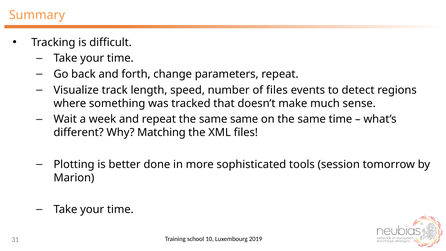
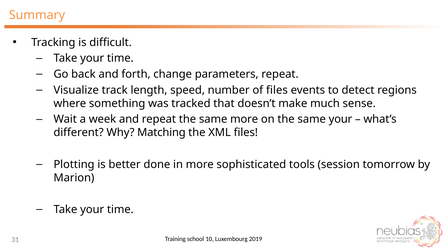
same same: same -> more
same time: time -> your
